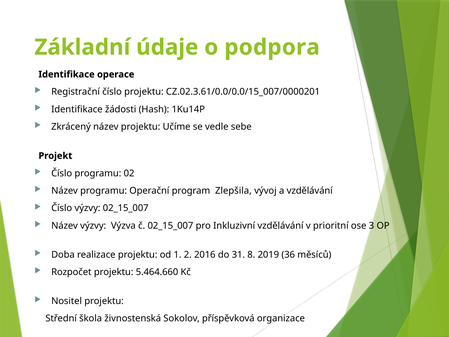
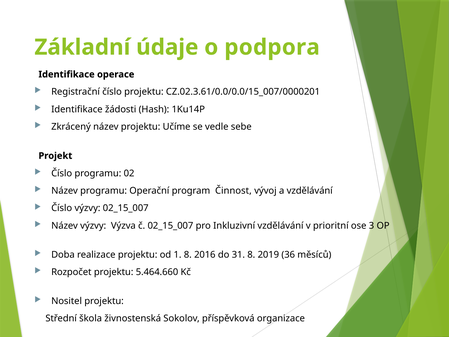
Zlepšila: Zlepšila -> Činnost
1 2: 2 -> 8
